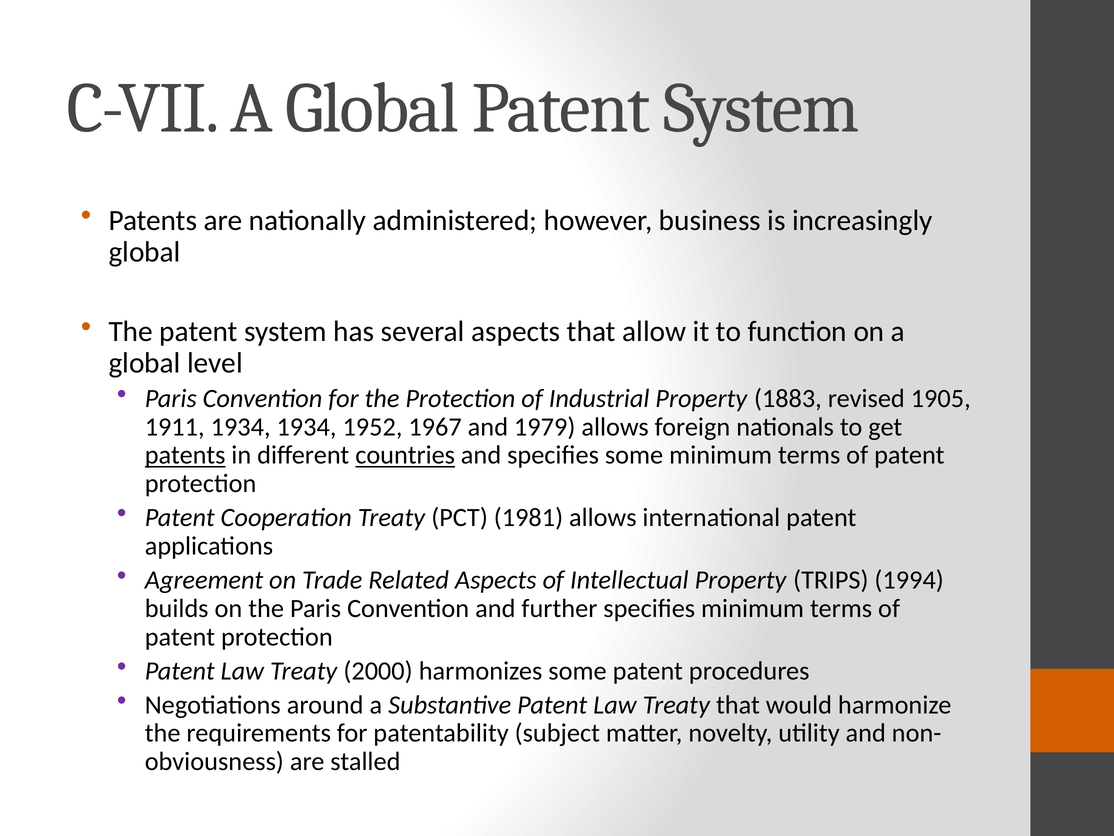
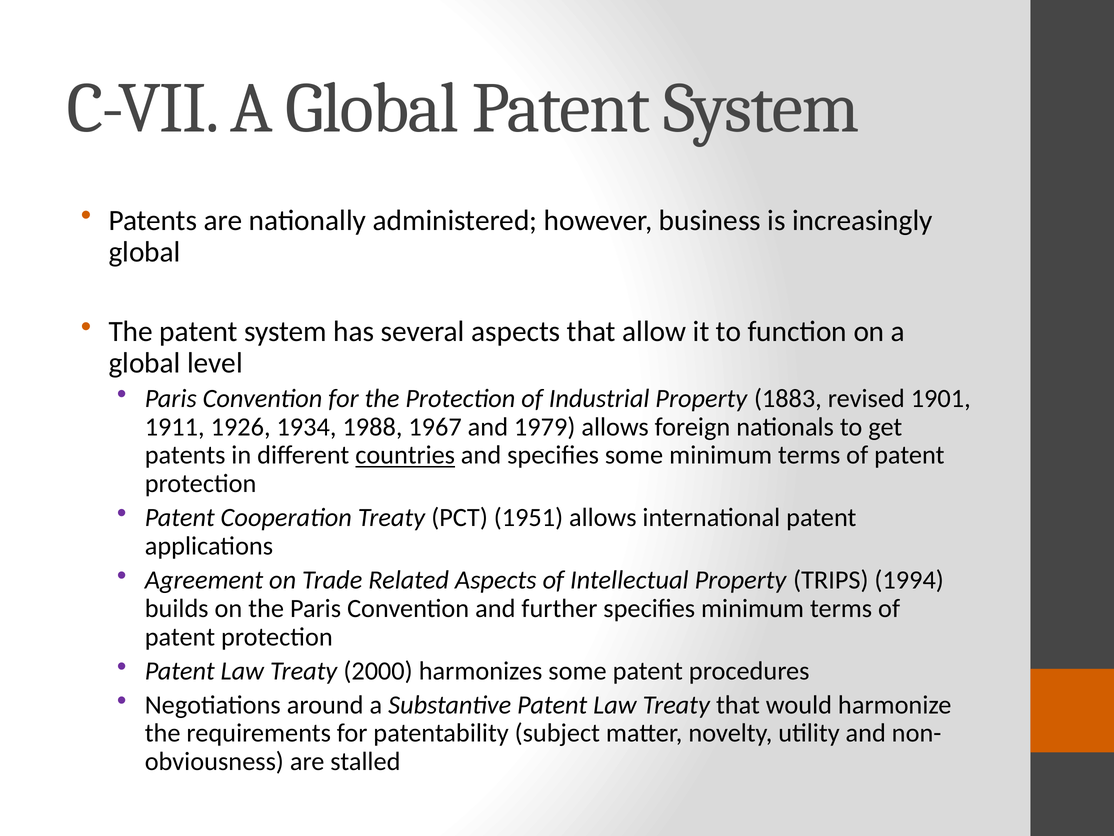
1905: 1905 -> 1901
1911 1934: 1934 -> 1926
1952: 1952 -> 1988
patents at (185, 455) underline: present -> none
1981: 1981 -> 1951
